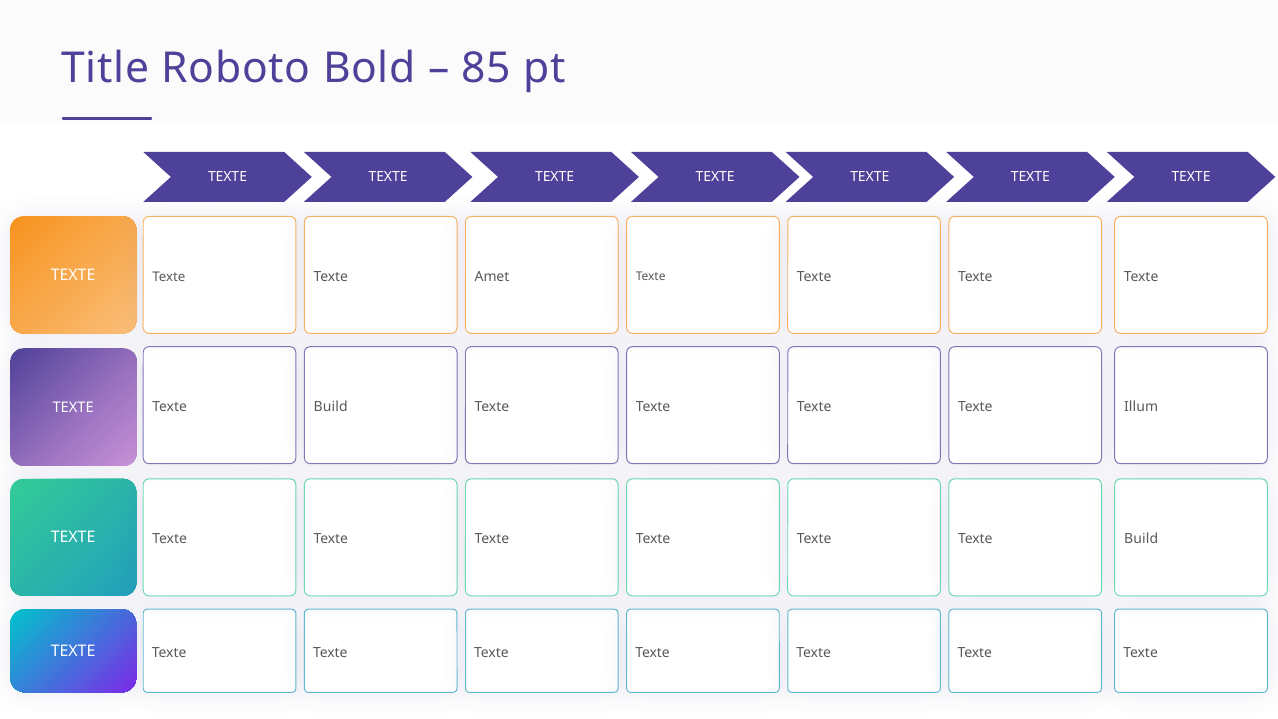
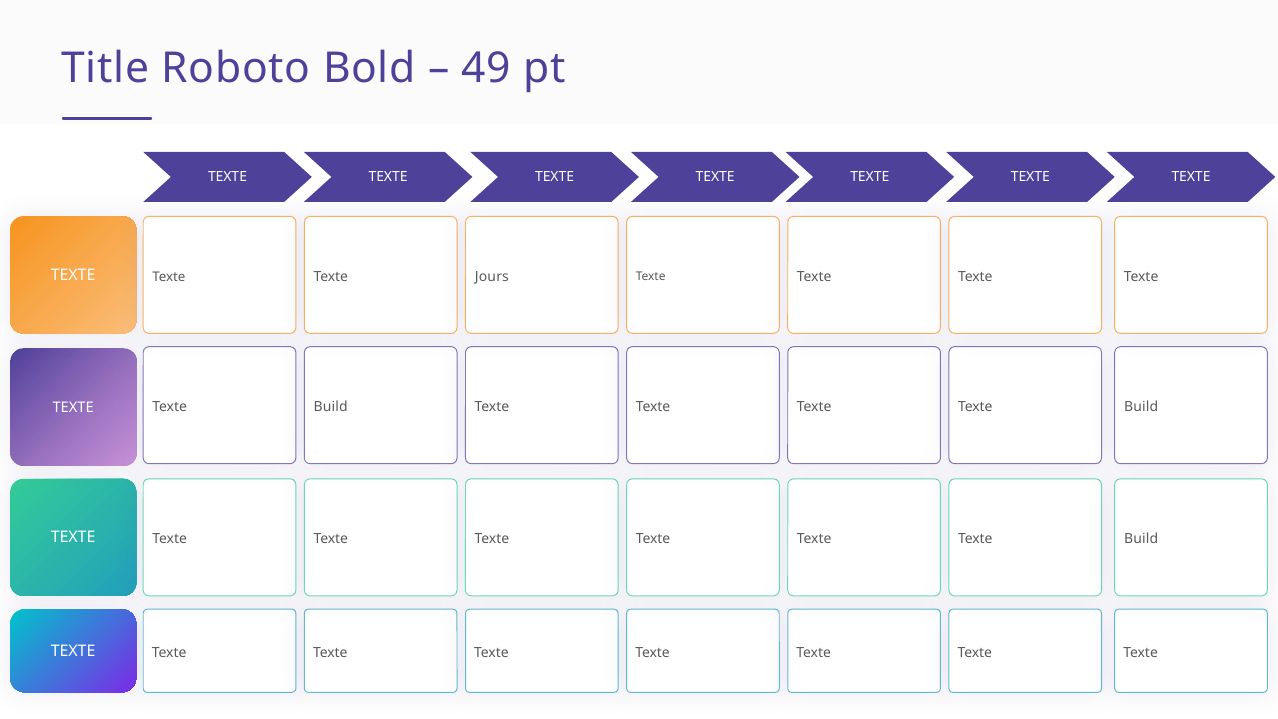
85: 85 -> 49
Amet: Amet -> Jours
Illum at (1141, 407): Illum -> Build
